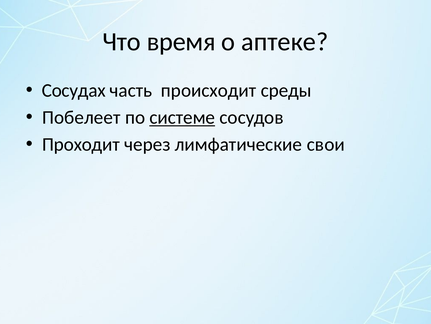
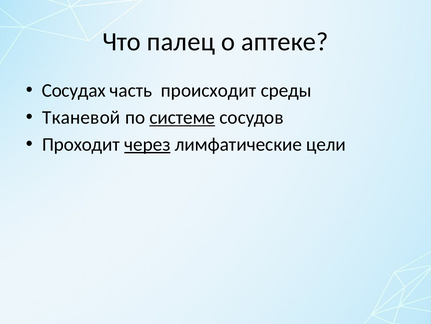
время: время -> палец
Побелеет: Побелеет -> Тканевой
через underline: none -> present
свои: свои -> цели
